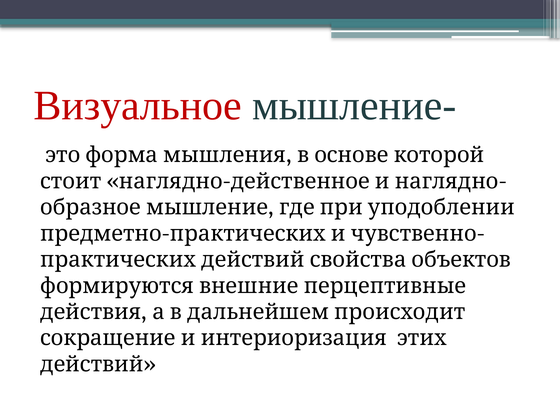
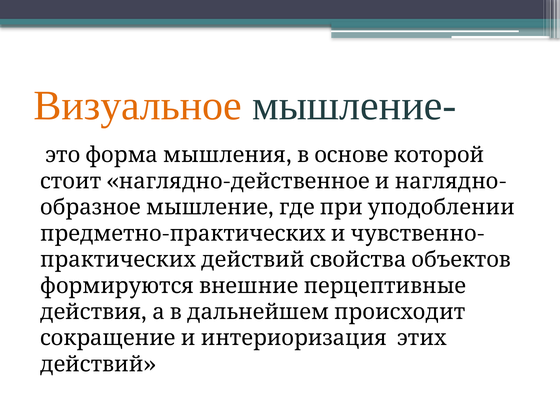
Визуальное colour: red -> orange
